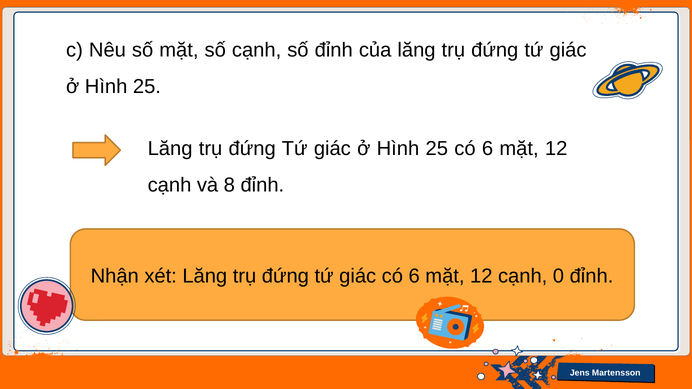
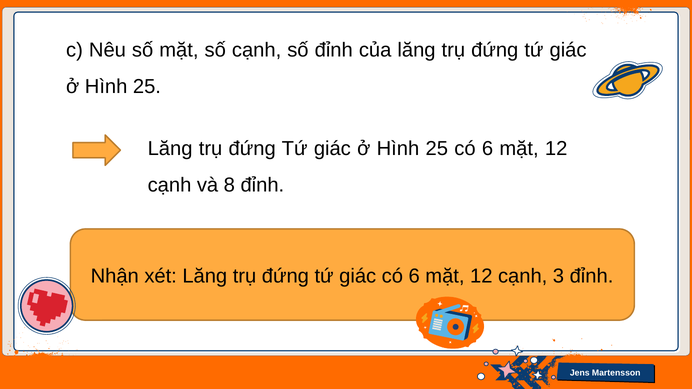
0: 0 -> 3
